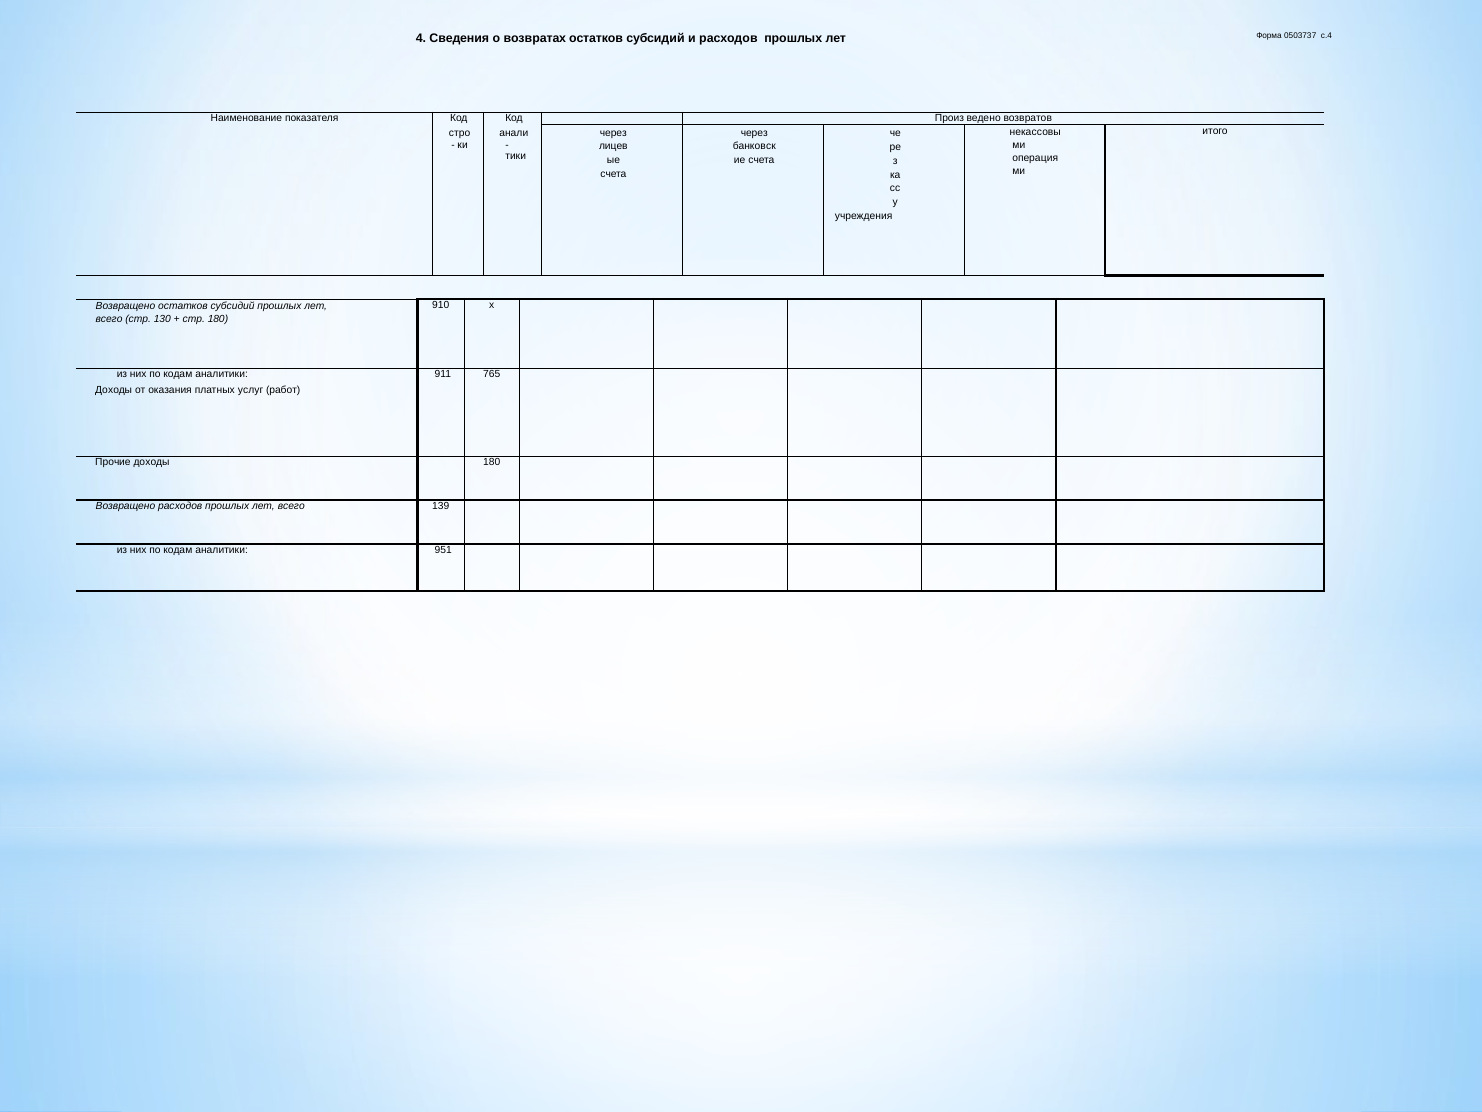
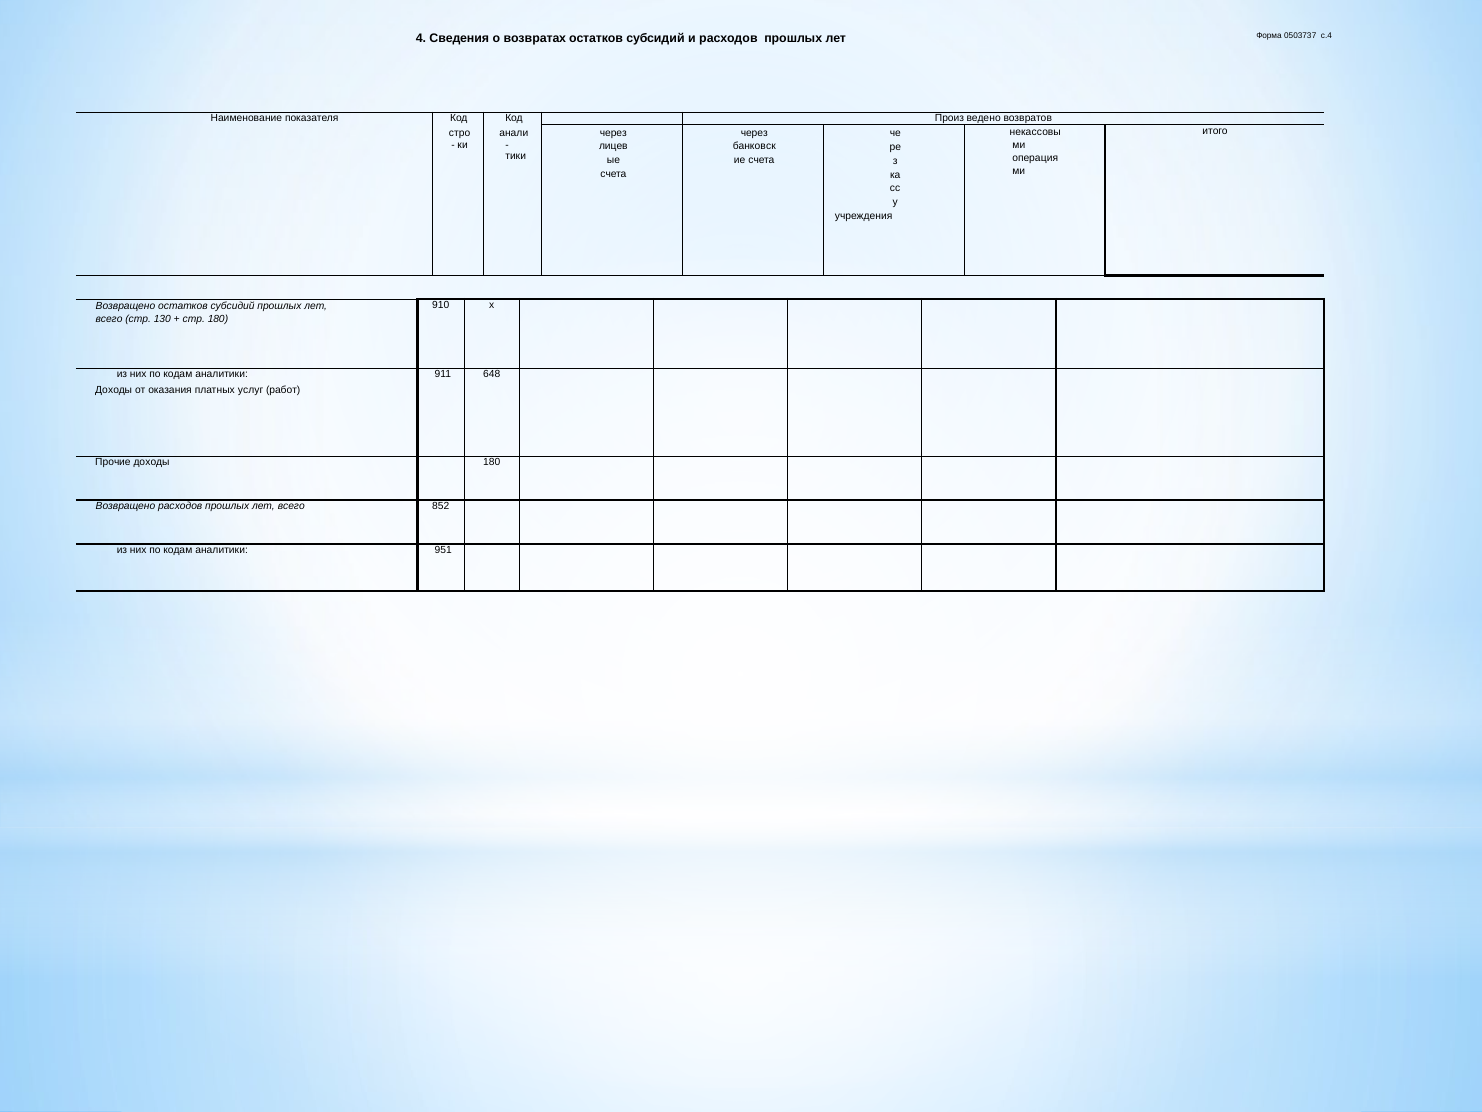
765: 765 -> 648
139: 139 -> 852
